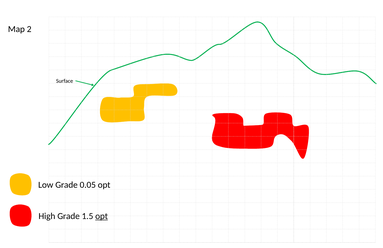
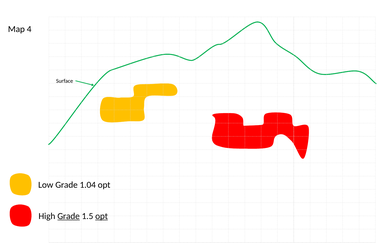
2: 2 -> 4
0.05: 0.05 -> 1.04
Grade at (69, 216) underline: none -> present
